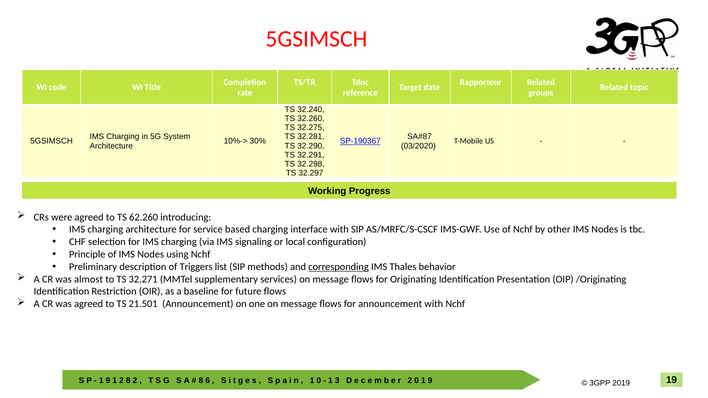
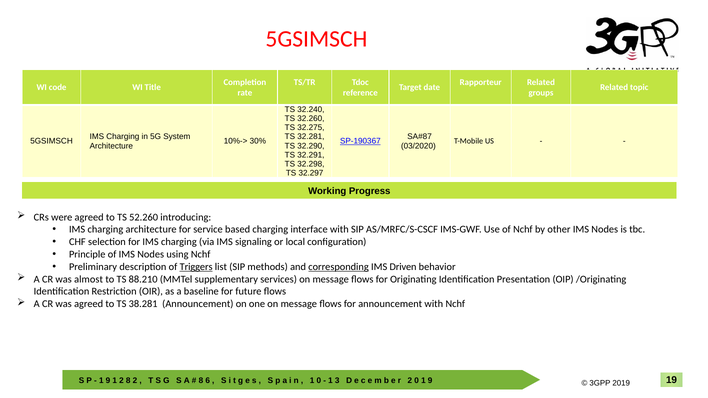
62.260: 62.260 -> 52.260
Triggers underline: none -> present
Thales: Thales -> Driven
32.271: 32.271 -> 88.210
21.501: 21.501 -> 38.281
